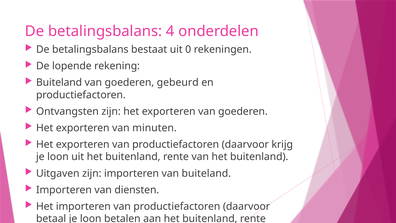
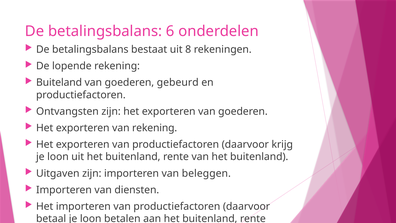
4: 4 -> 6
0: 0 -> 8
van minuten: minuten -> rekening
van buiteland: buiteland -> beleggen
